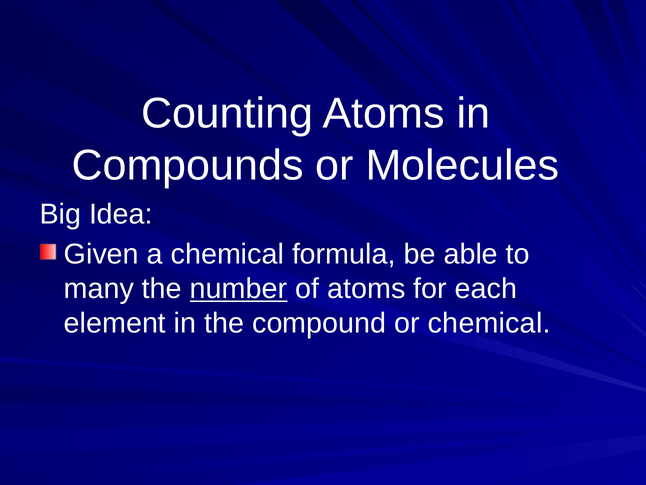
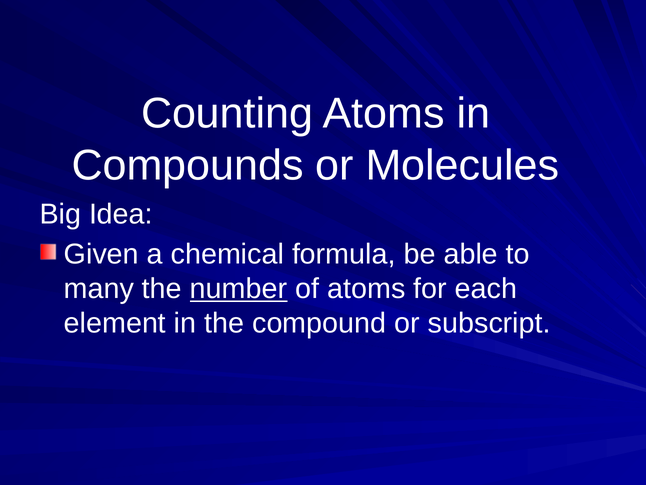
or chemical: chemical -> subscript
